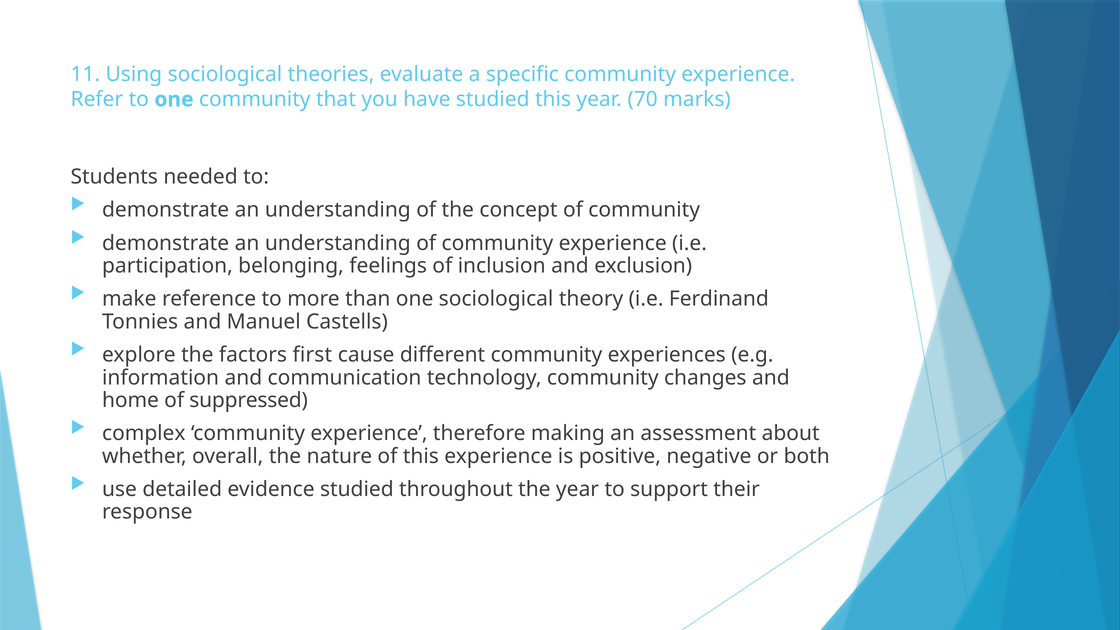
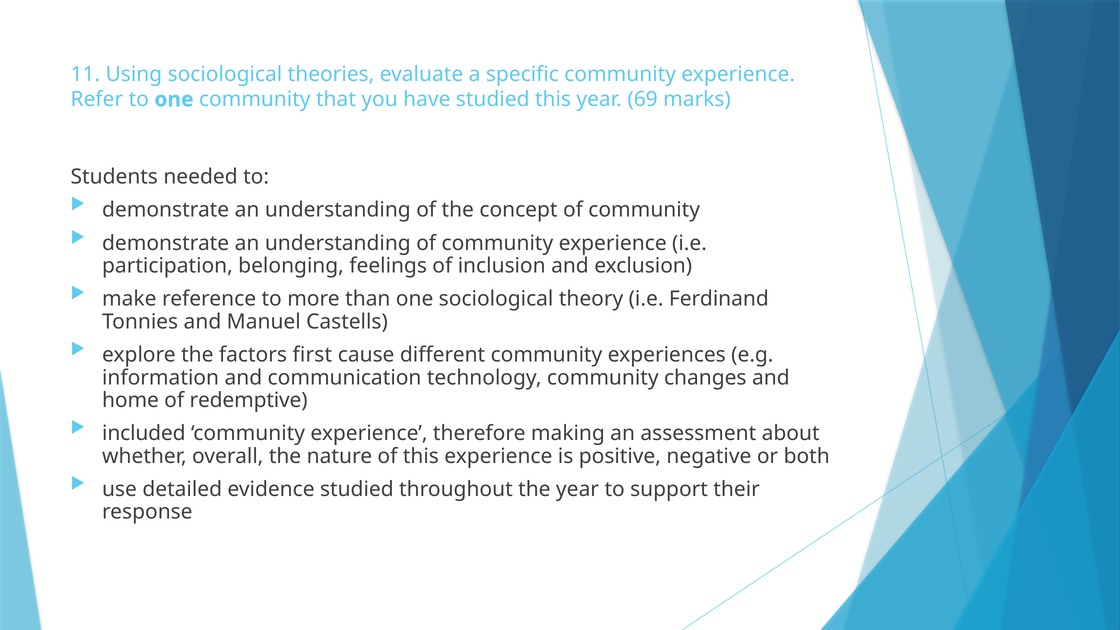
70: 70 -> 69
suppressed: suppressed -> redemptive
complex: complex -> included
